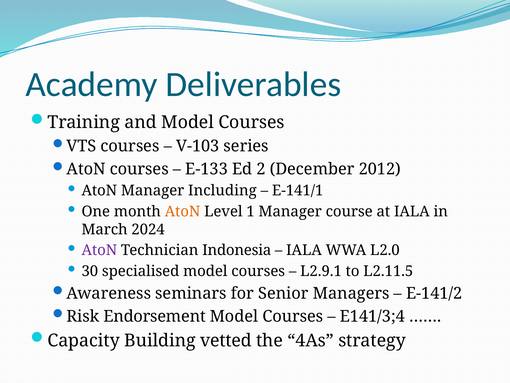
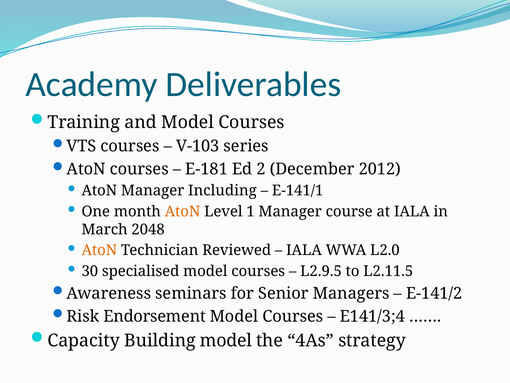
E-133: E-133 -> E-181
2024: 2024 -> 2048
AtoN at (99, 250) colour: purple -> orange
Indonesia: Indonesia -> Reviewed
L2.9.1: L2.9.1 -> L2.9.5
Building vetted: vetted -> model
